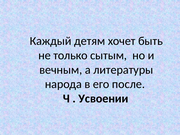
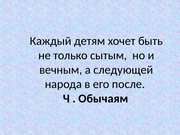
литературы: литературы -> следующей
Усвоении: Усвоении -> Обычаям
